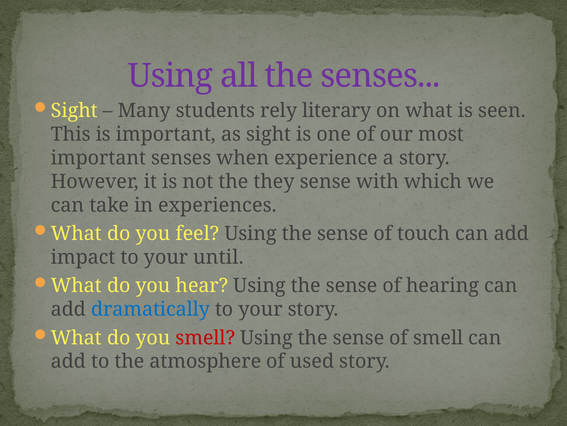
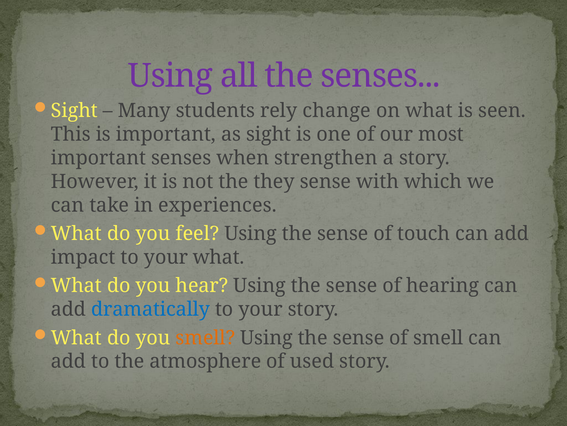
literary: literary -> change
experience: experience -> strengthen
your until: until -> what
smell at (205, 337) colour: red -> orange
